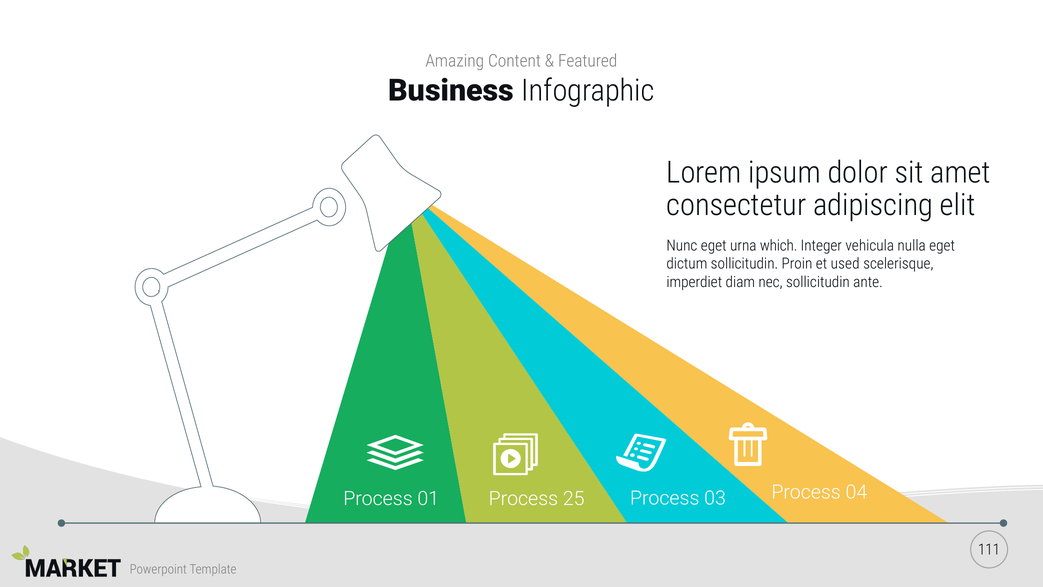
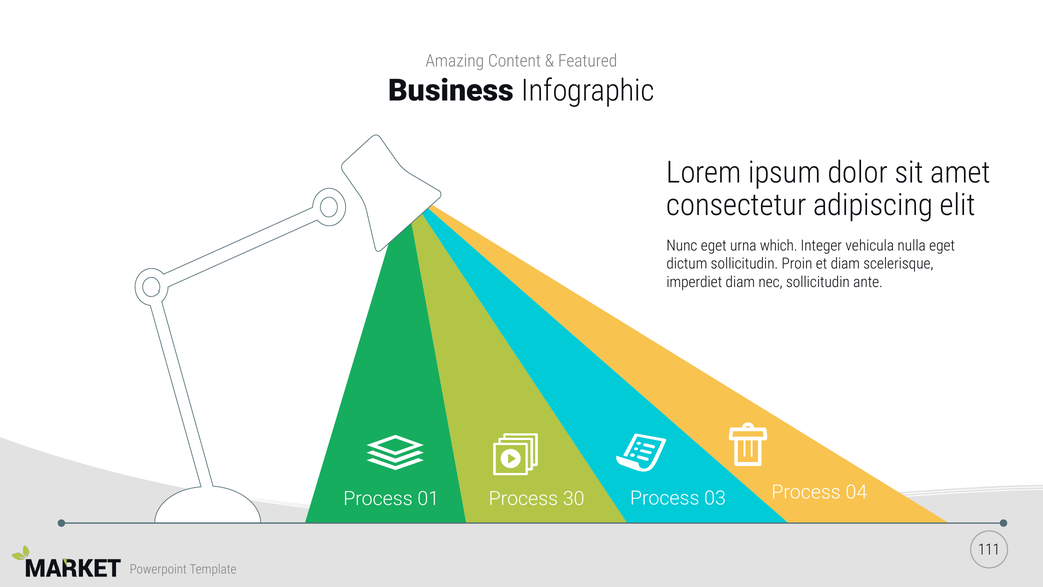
et used: used -> diam
25: 25 -> 30
